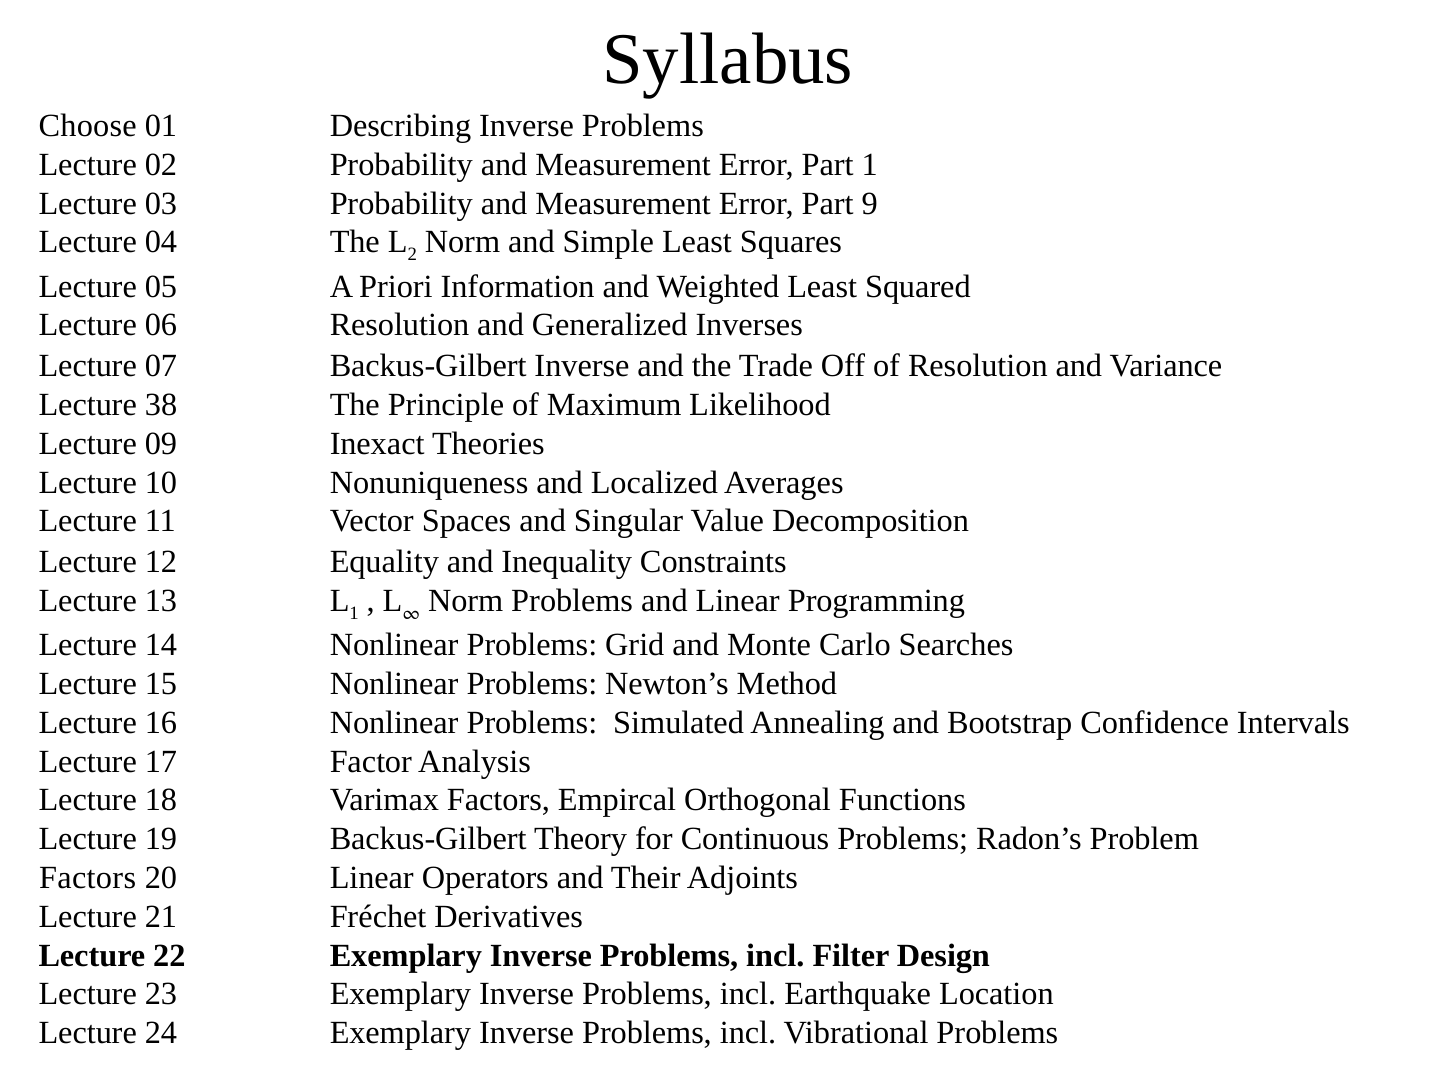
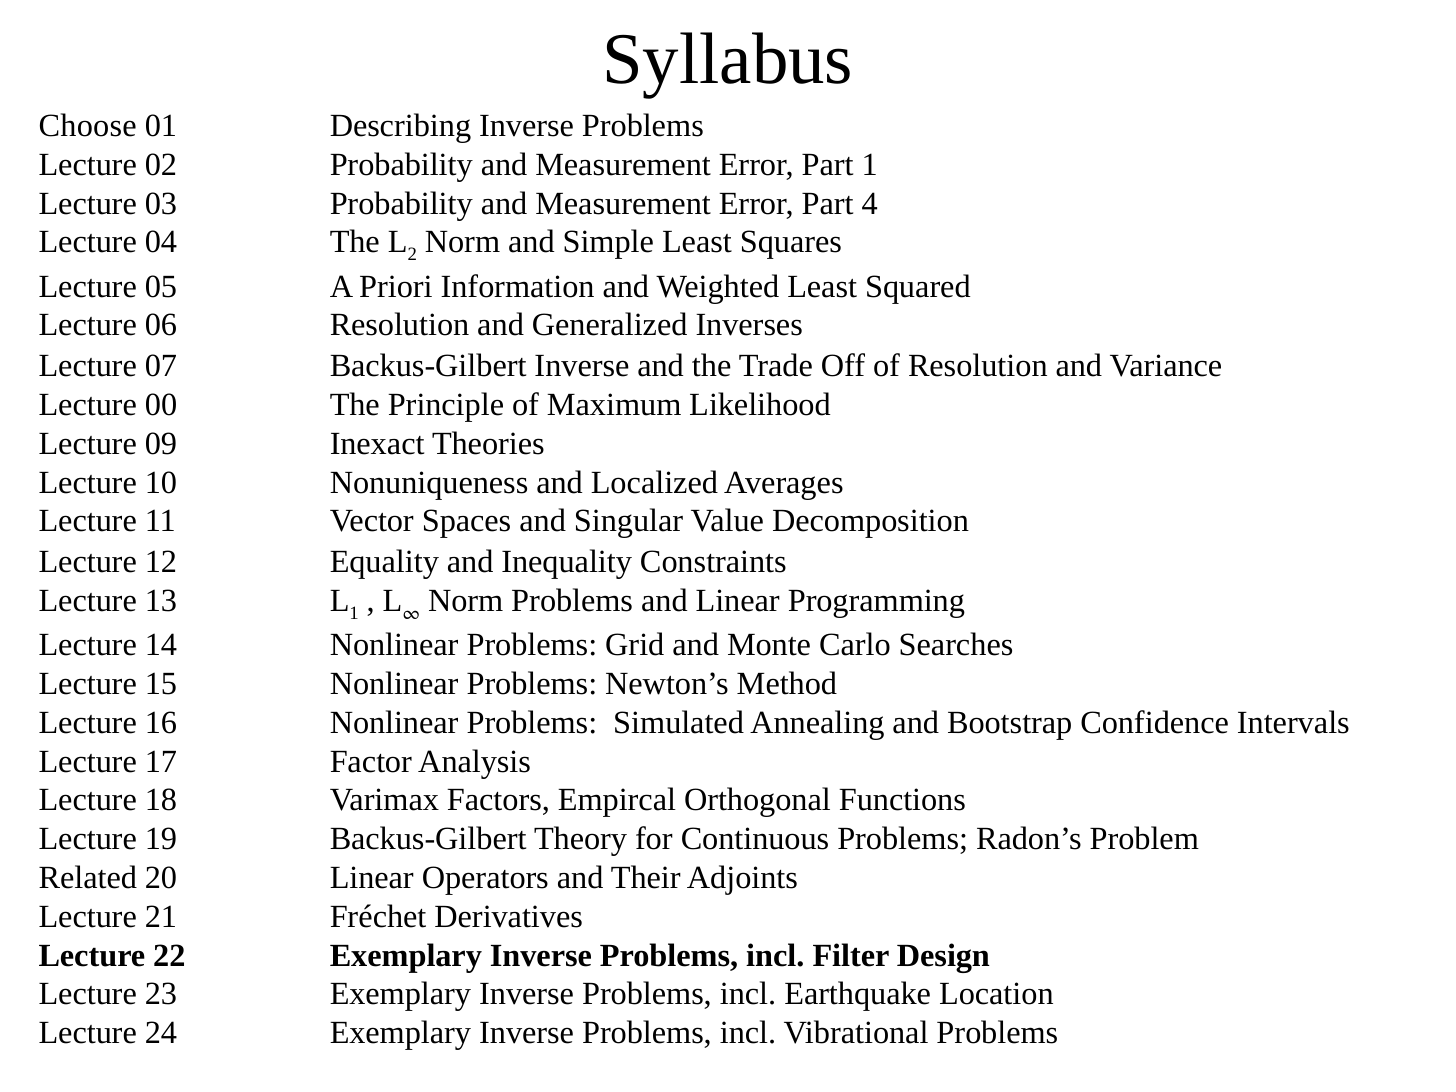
9: 9 -> 4
38: 38 -> 00
Factors at (88, 878): Factors -> Related
